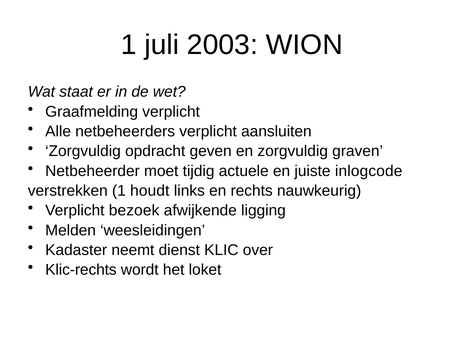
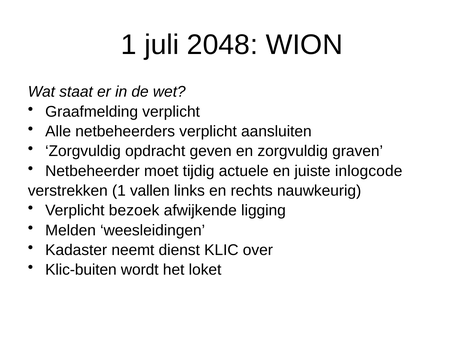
2003: 2003 -> 2048
houdt: houdt -> vallen
Klic-rechts: Klic-rechts -> Klic-buiten
